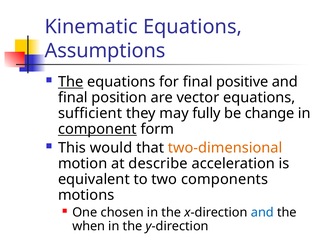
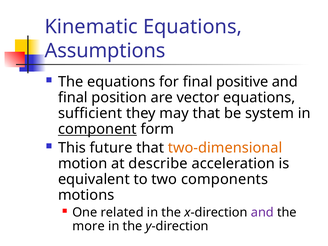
The at (71, 82) underline: present -> none
may fully: fully -> that
change: change -> system
would: would -> future
chosen: chosen -> related
and at (262, 212) colour: blue -> purple
when: when -> more
